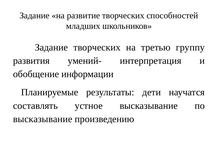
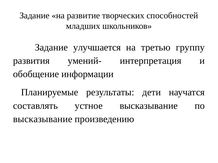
Задание творческих: творческих -> улучшается
